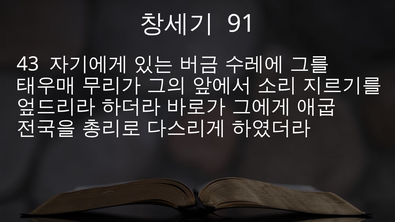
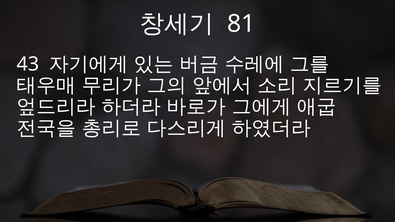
91: 91 -> 81
